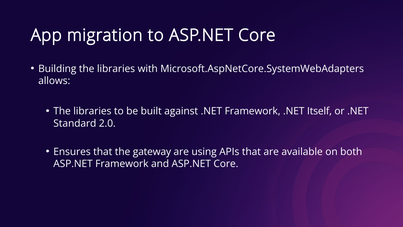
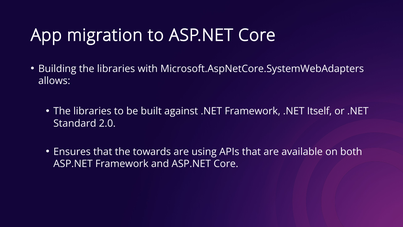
gateway: gateway -> towards
